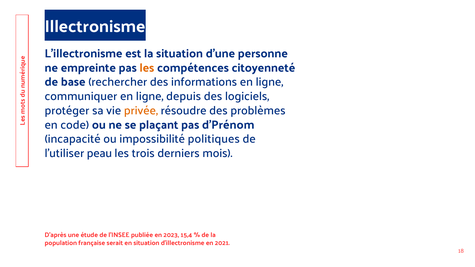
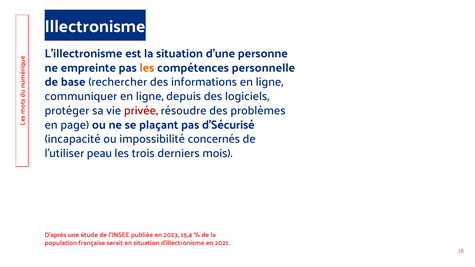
citoyenneté: citoyenneté -> personnelle
privée colour: orange -> red
code: code -> page
d'Prénom: d'Prénom -> d'Sécurisé
politiques: politiques -> concernés
